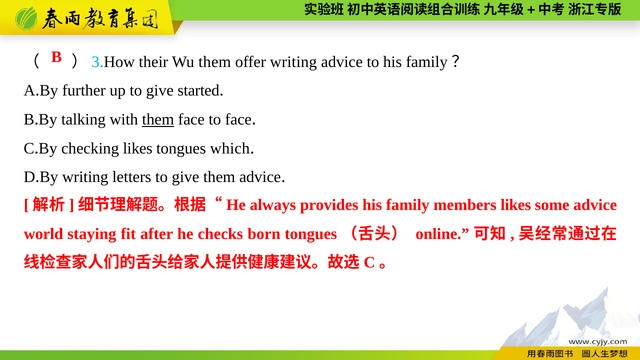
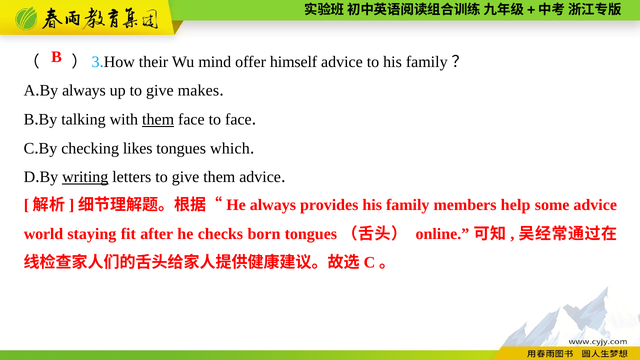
Wu them: them -> mind
offer writing: writing -> himself
further at (84, 91): further -> always
started: started -> makes
writing at (85, 177) underline: none -> present
members likes: likes -> help
